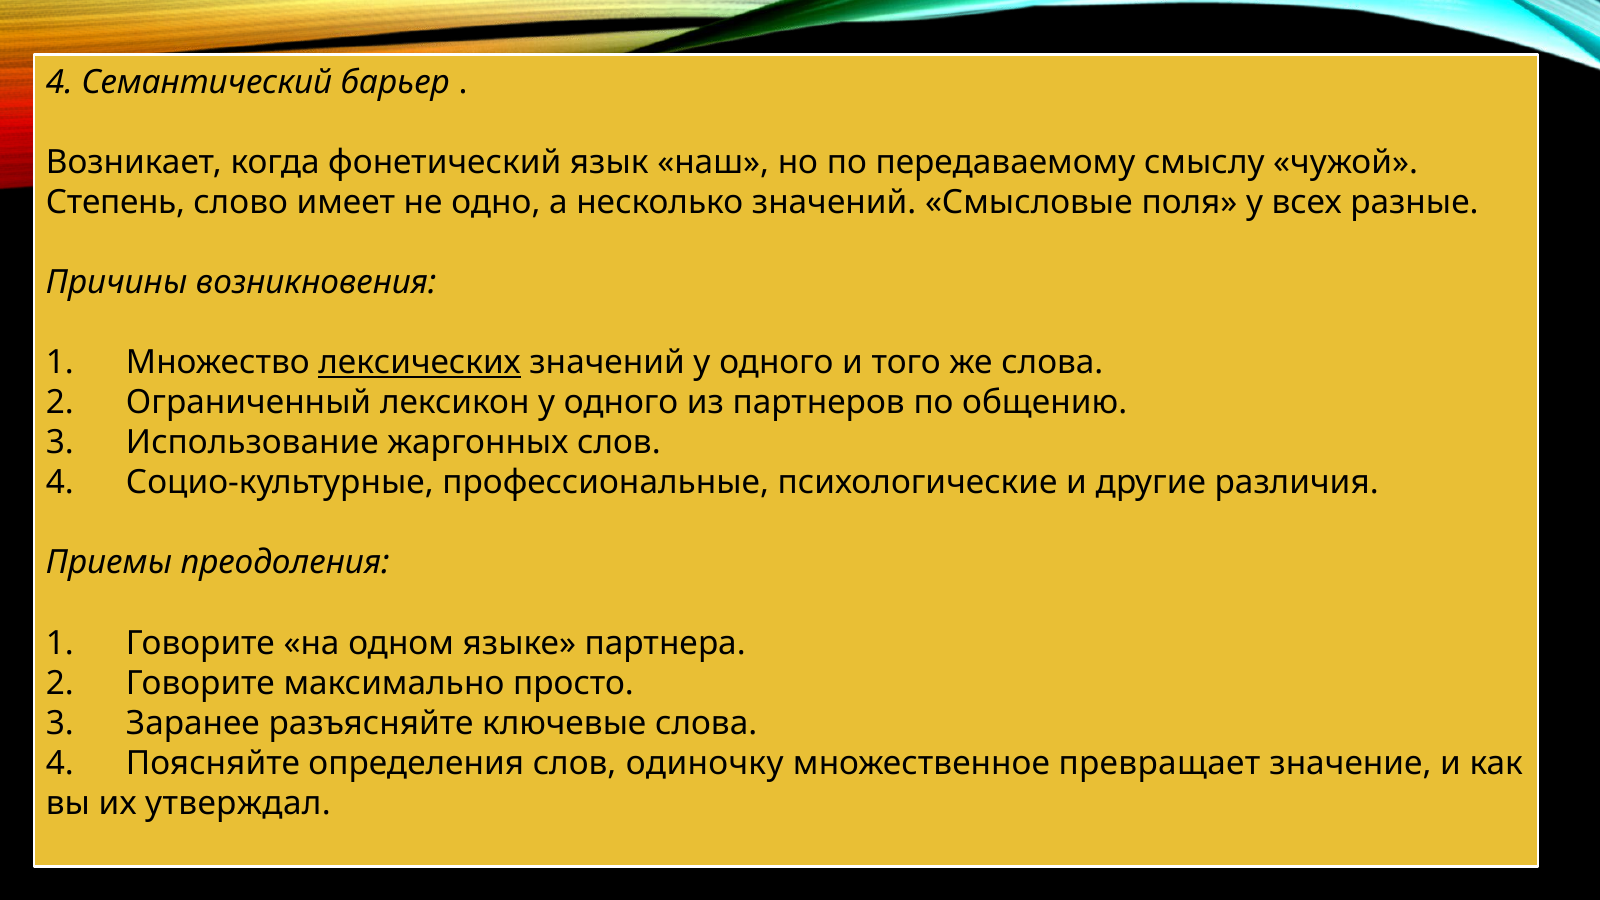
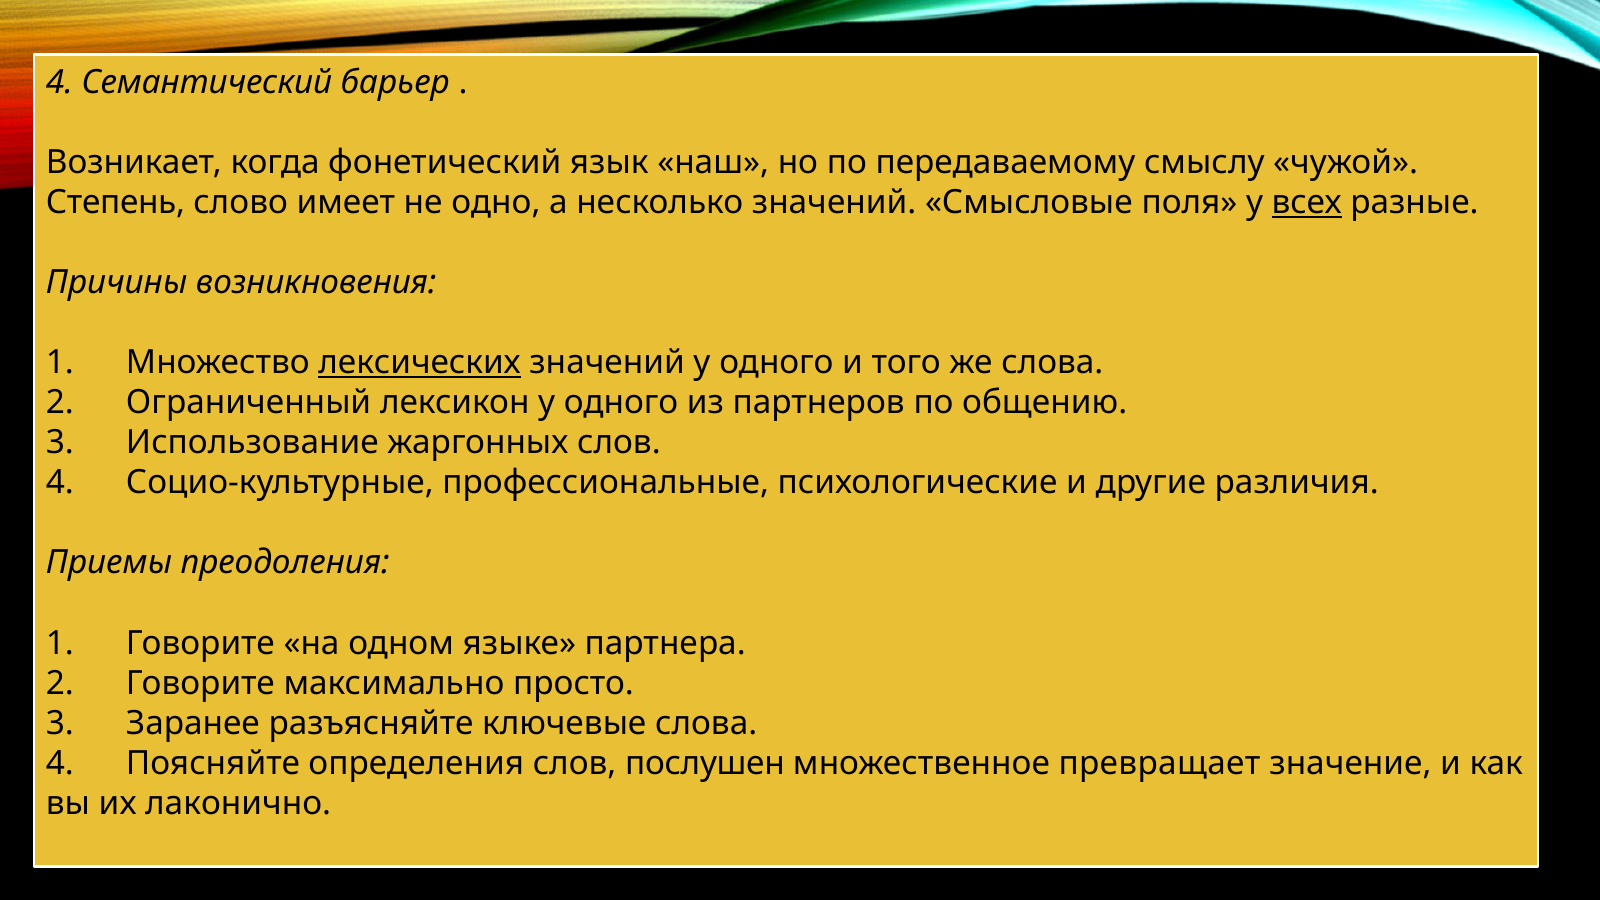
всех underline: none -> present
одиночку: одиночку -> послушен
утверждал: утверждал -> лаконично
